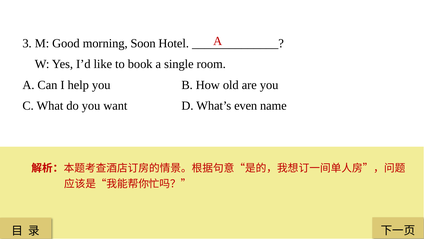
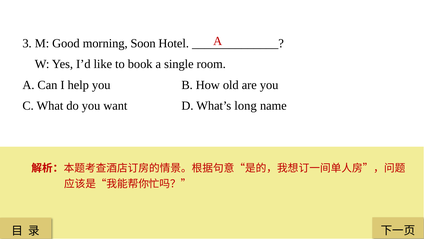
even: even -> long
